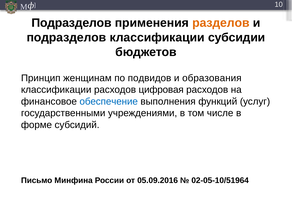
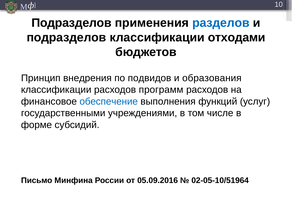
разделов colour: orange -> blue
субсидии: субсидии -> отходами
женщинам: женщинам -> внедрения
цифровая: цифровая -> программ
